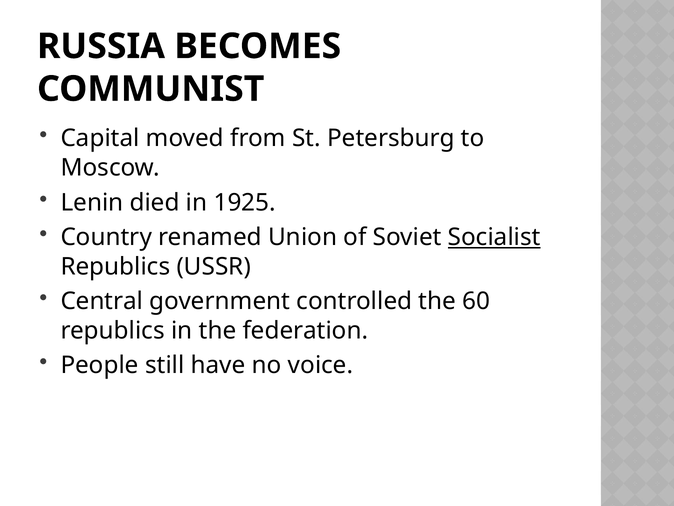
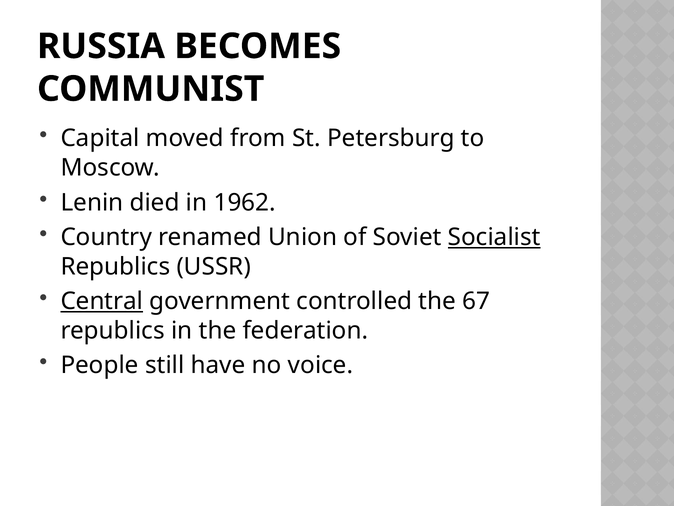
1925: 1925 -> 1962
Central underline: none -> present
60: 60 -> 67
